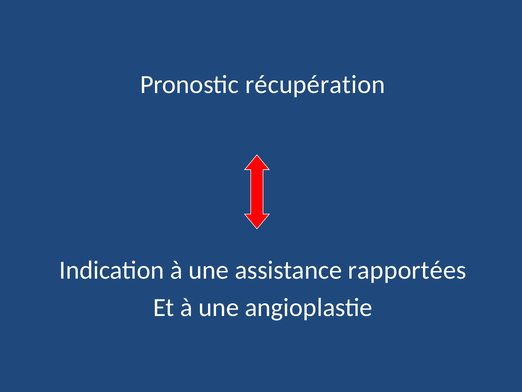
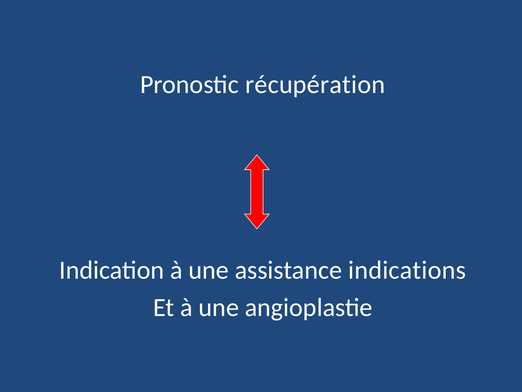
rapportées: rapportées -> indications
